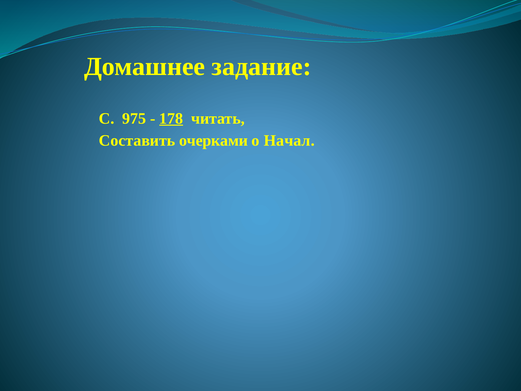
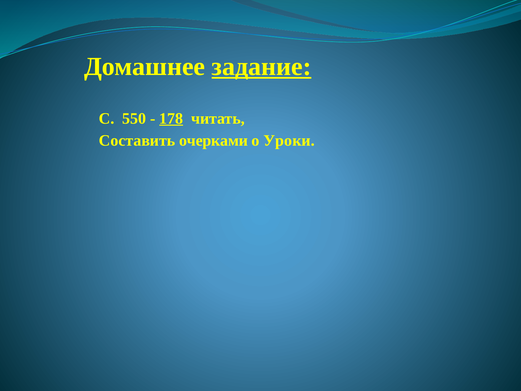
задание underline: none -> present
975: 975 -> 550
Начал: Начал -> Уроки
